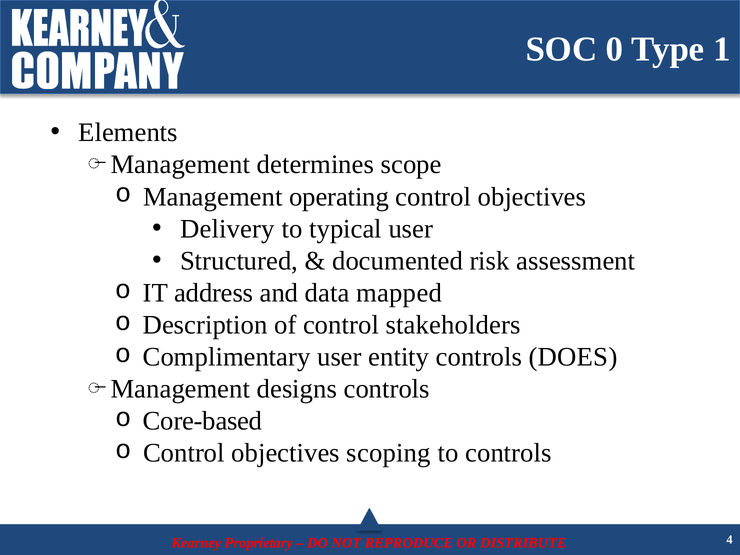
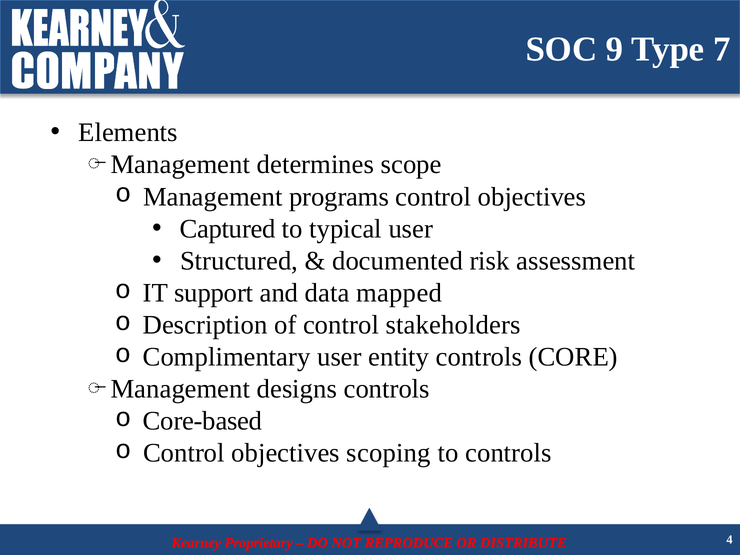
0: 0 -> 9
1: 1 -> 7
operating: operating -> programs
Delivery: Delivery -> Captured
address: address -> support
DOES: DOES -> CORE
